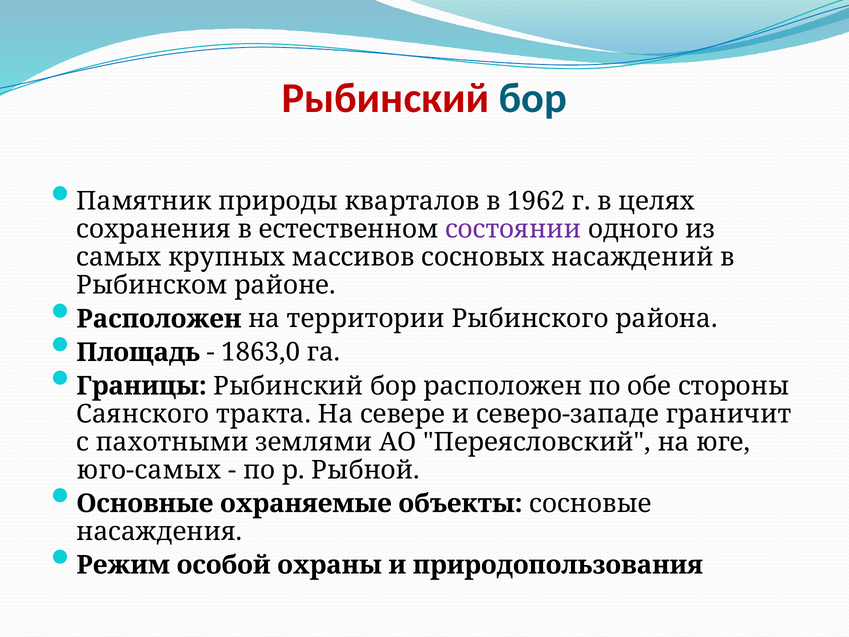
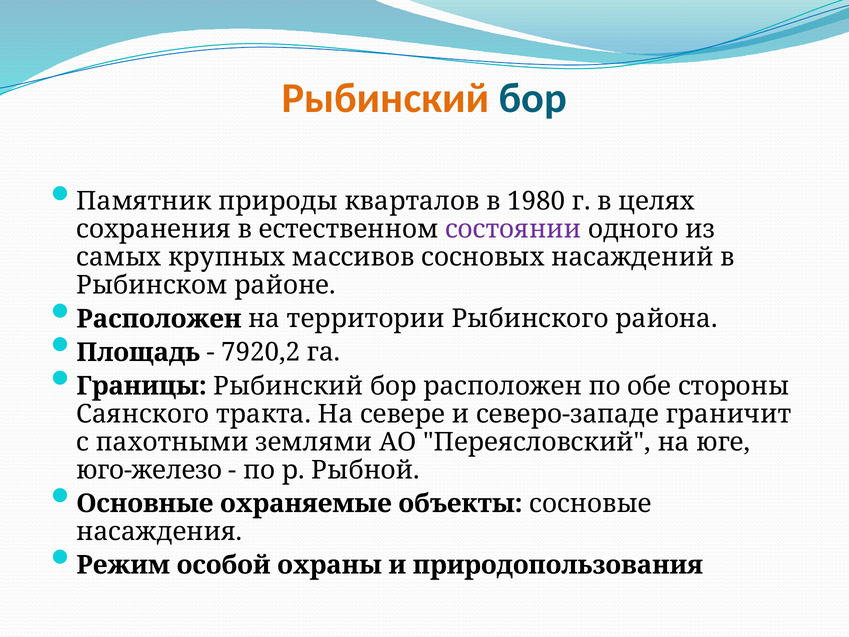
Рыбинский at (385, 98) colour: red -> orange
1962: 1962 -> 1980
1863,0: 1863,0 -> 7920,2
юго-самых: юго-самых -> юго-железо
